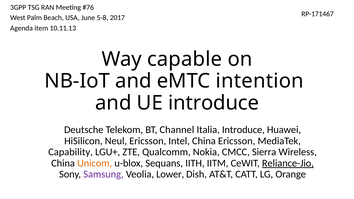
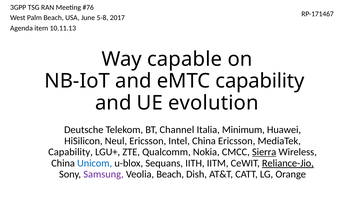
eMTC intention: intention -> capability
UE introduce: introduce -> evolution
Italia Introduce: Introduce -> Minimum
Sierra underline: none -> present
Unicom colour: orange -> blue
Veolia Lower: Lower -> Beach
